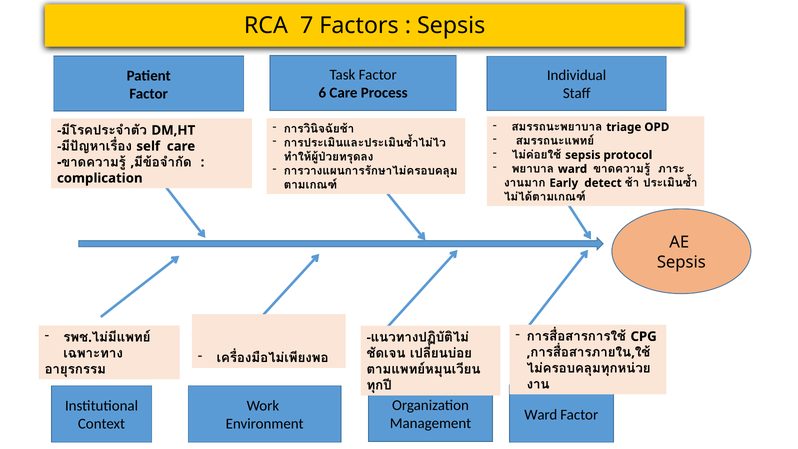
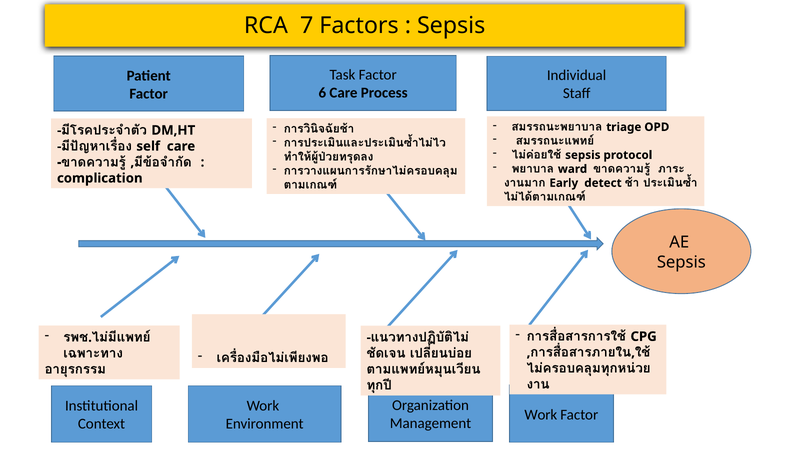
Ward at (541, 415): Ward -> Work
